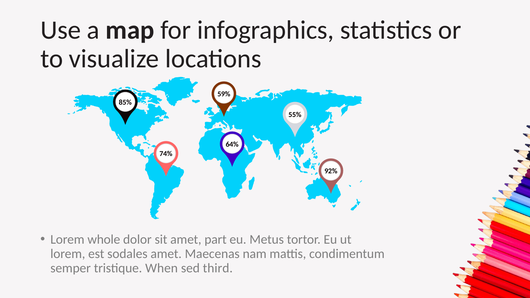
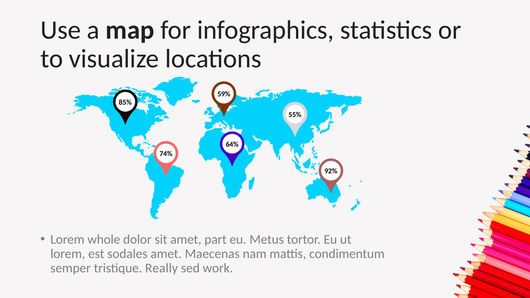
When: When -> Really
third: third -> work
